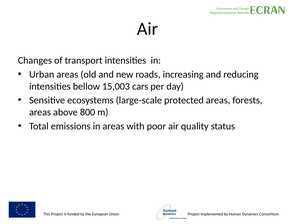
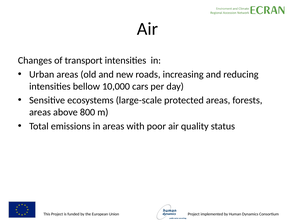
15,003: 15,003 -> 10,000
